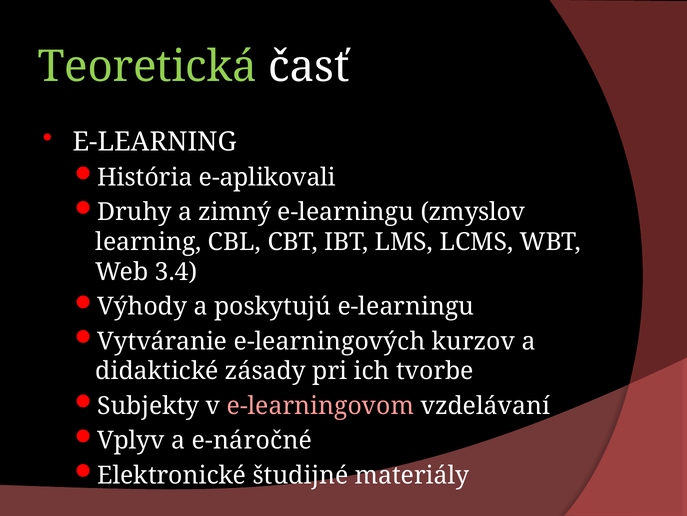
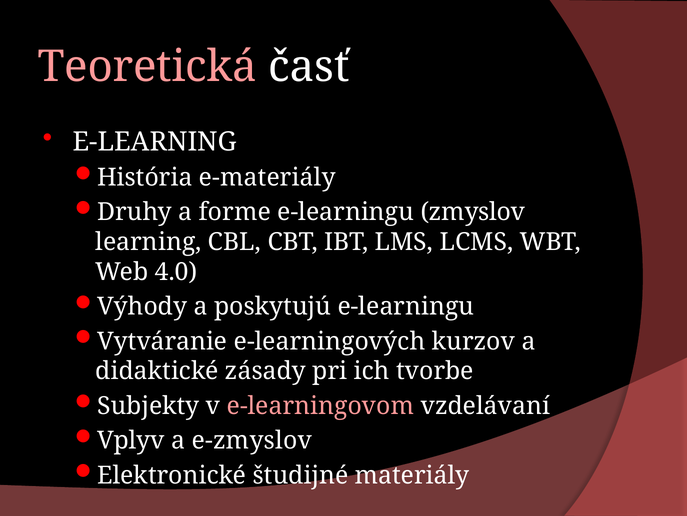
Teoretická colour: light green -> pink
e-aplikovali: e-aplikovali -> e-materiály
zimný: zimný -> forme
3.4: 3.4 -> 4.0
e-náročné: e-náročné -> e-zmyslov
